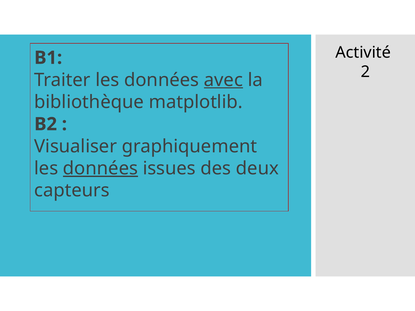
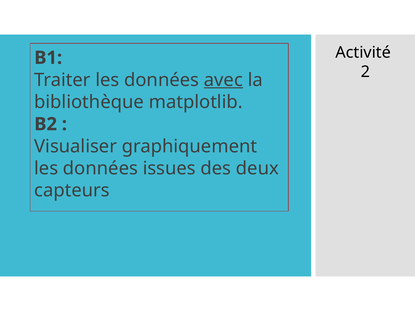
données at (100, 169) underline: present -> none
